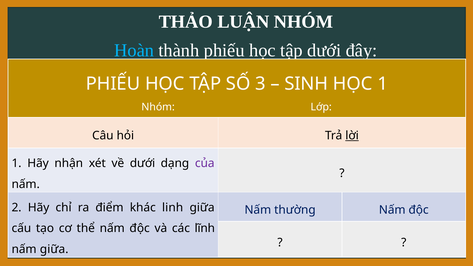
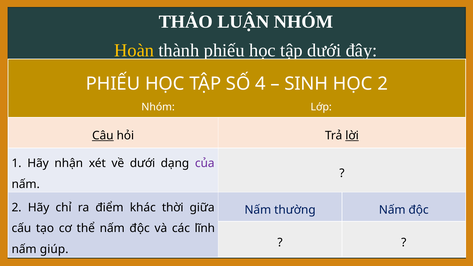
Hoàn colour: light blue -> yellow
3: 3 -> 4
HỌC 1: 1 -> 2
Câu underline: none -> present
linh: linh -> thời
nấm giữa: giữa -> giúp
